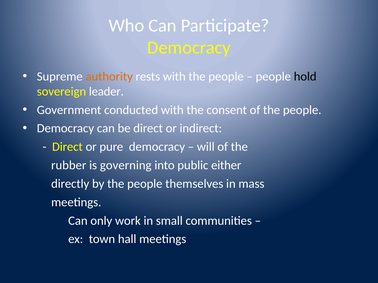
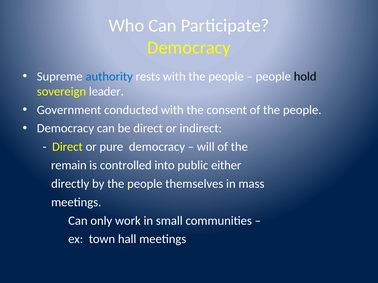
authority colour: orange -> blue
rubber: rubber -> remain
governing: governing -> controlled
